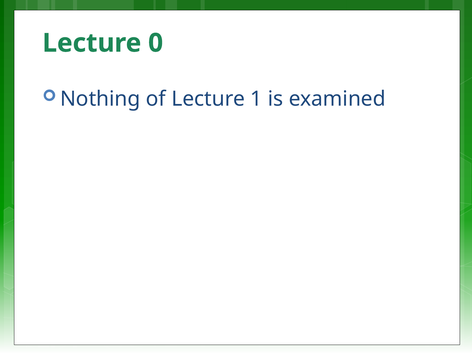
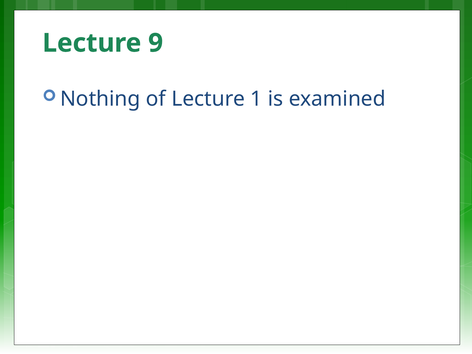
0: 0 -> 9
